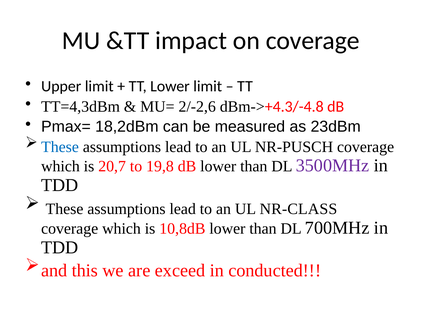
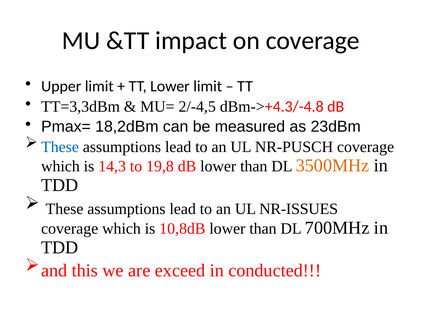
TT=4,3dBm: TT=4,3dBm -> TT=3,3dBm
2/-2,6: 2/-2,6 -> 2/-4,5
20,7: 20,7 -> 14,3
3500MHz colour: purple -> orange
NR-CLASS: NR-CLASS -> NR-ISSUES
